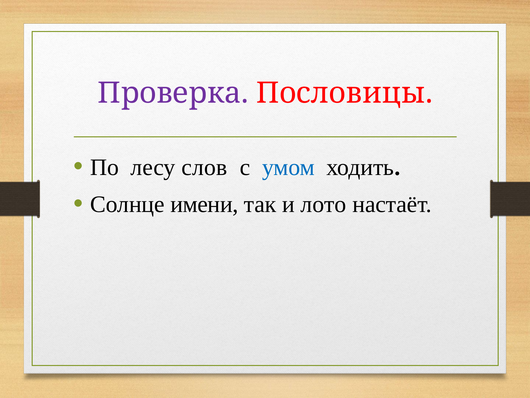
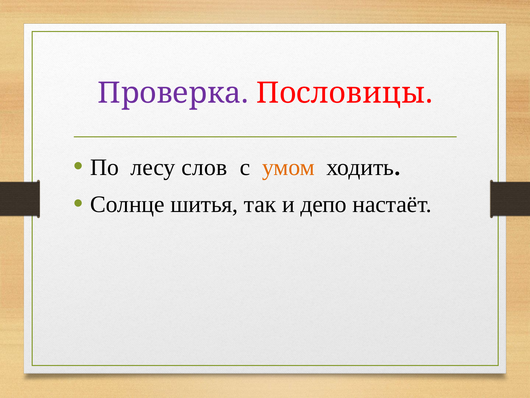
умом colour: blue -> orange
имени: имени -> шитья
лото: лото -> депо
